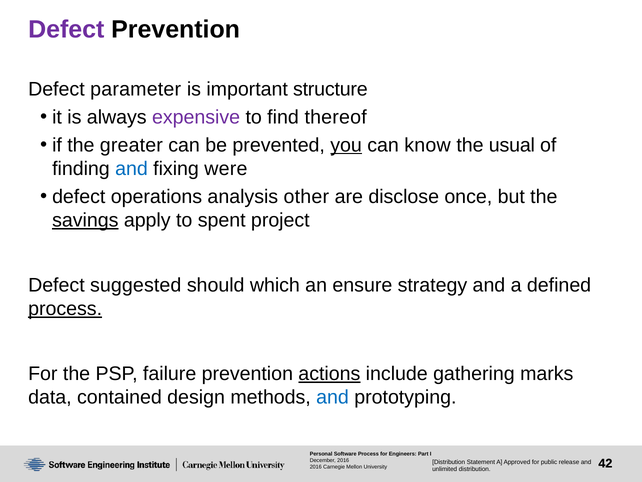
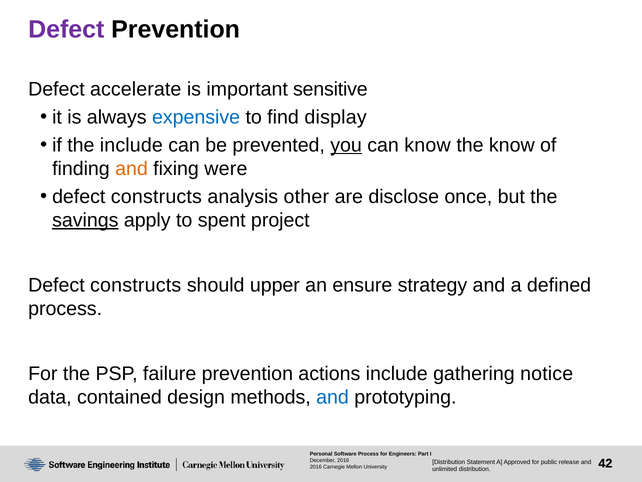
parameter: parameter -> accelerate
structure: structure -> sensitive
expensive colour: purple -> blue
thereof: thereof -> display
the greater: greater -> include
the usual: usual -> know
and at (132, 169) colour: blue -> orange
operations at (156, 197): operations -> constructs
suggested at (136, 285): suggested -> constructs
which: which -> upper
process at (65, 309) underline: present -> none
actions underline: present -> none
marks: marks -> notice
